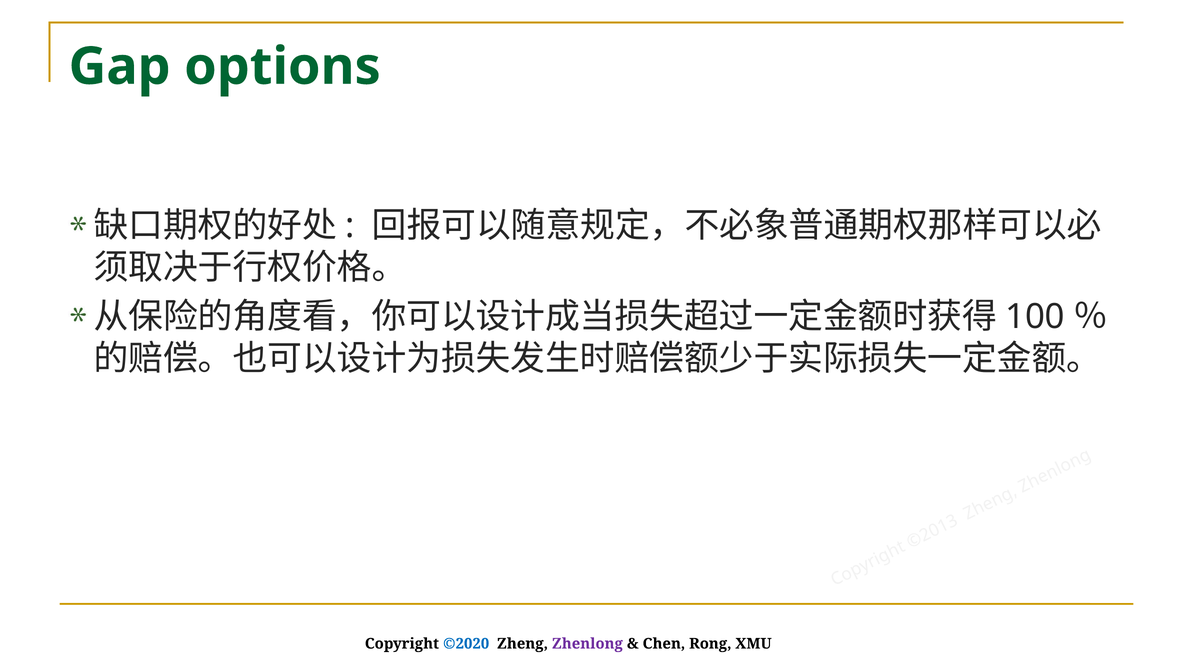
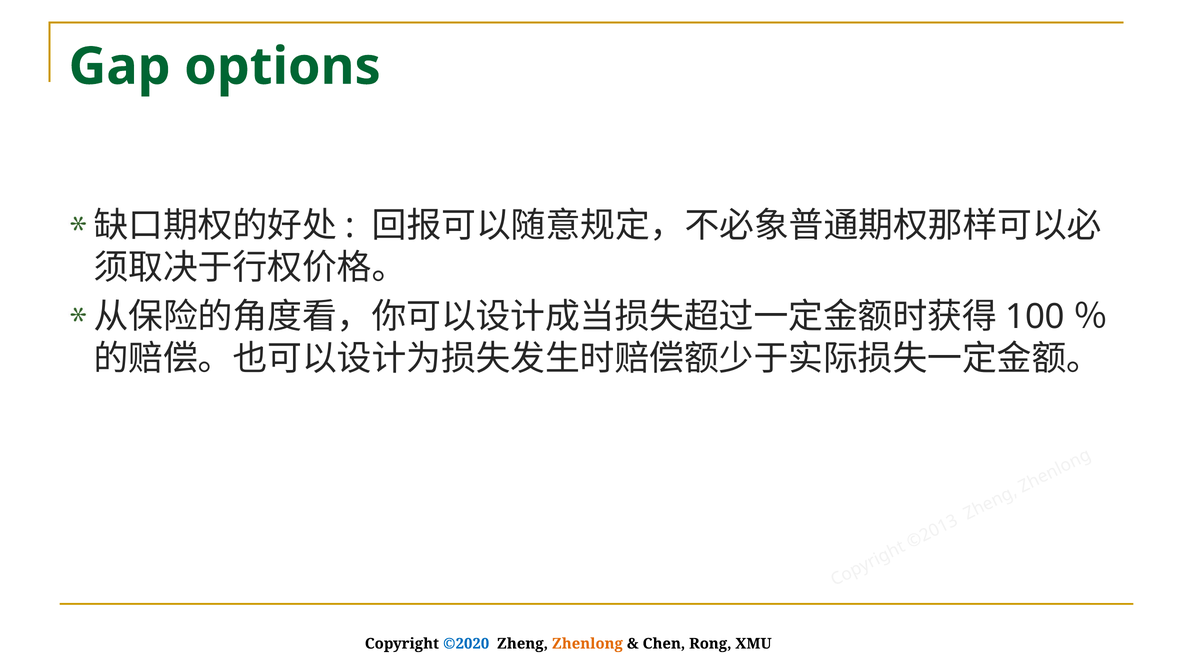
Zhenlong colour: purple -> orange
